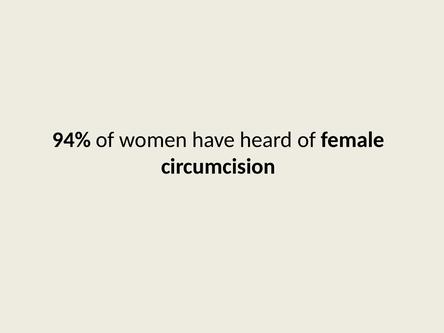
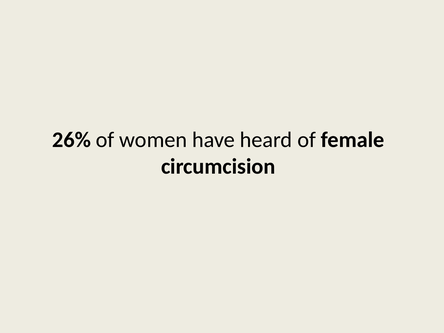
94%: 94% -> 26%
